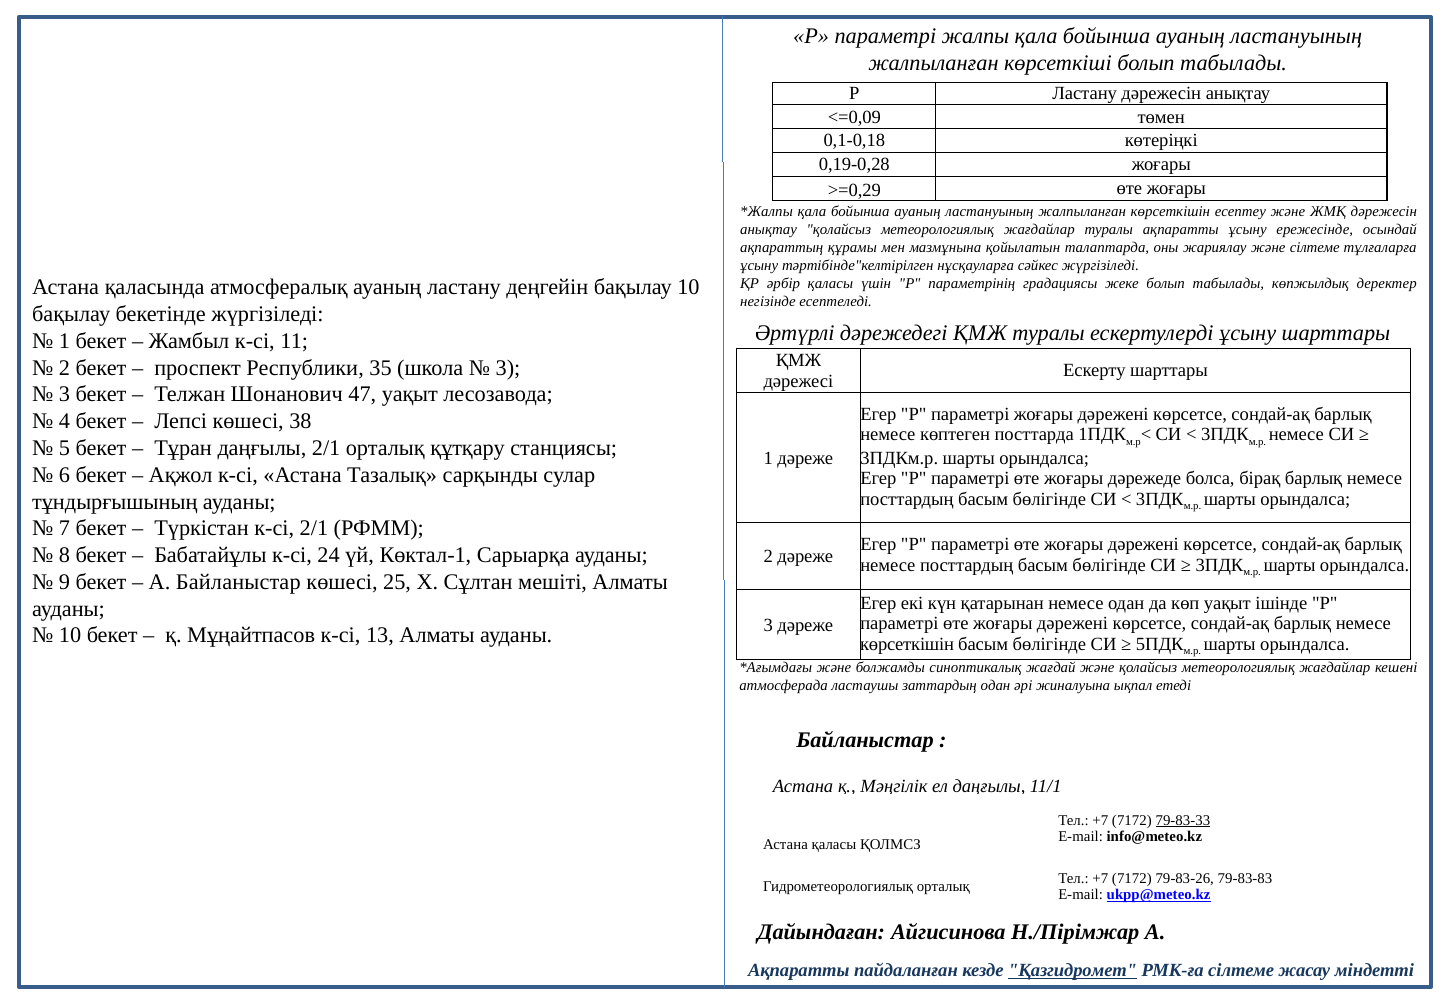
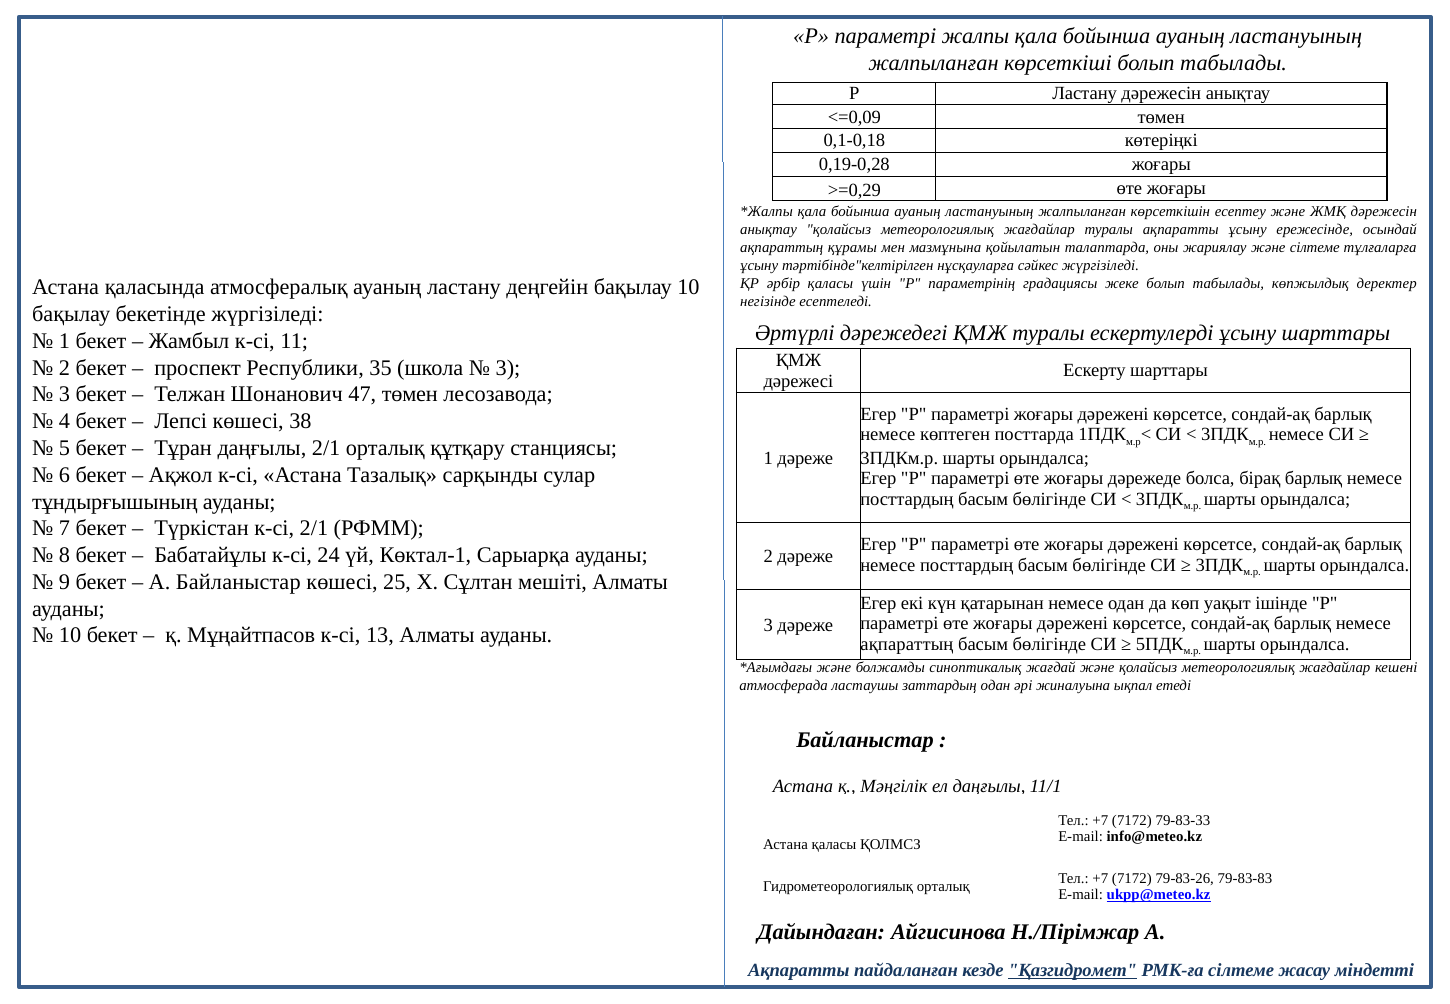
47 уақыт: уақыт -> төмен
көрсеткішін at (907, 644): көрсеткішін -> ақпараттың
79-83-33 underline: present -> none
